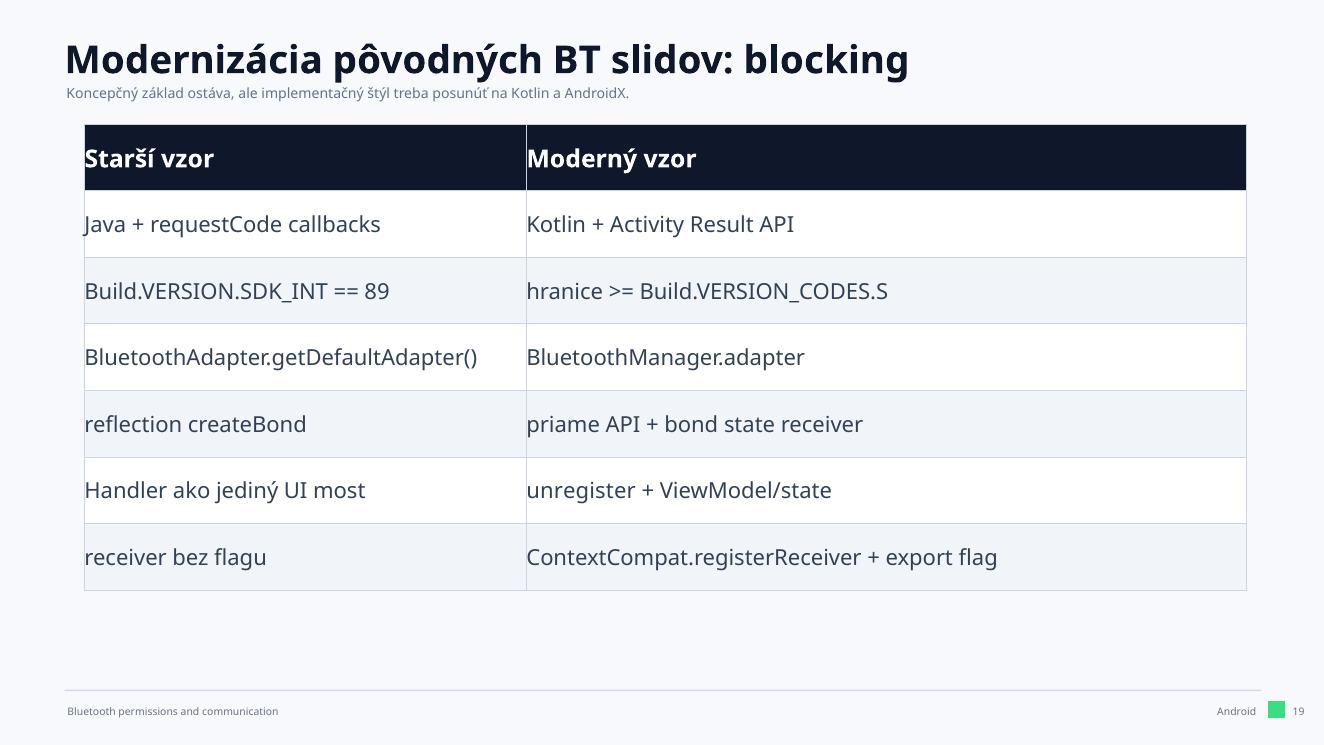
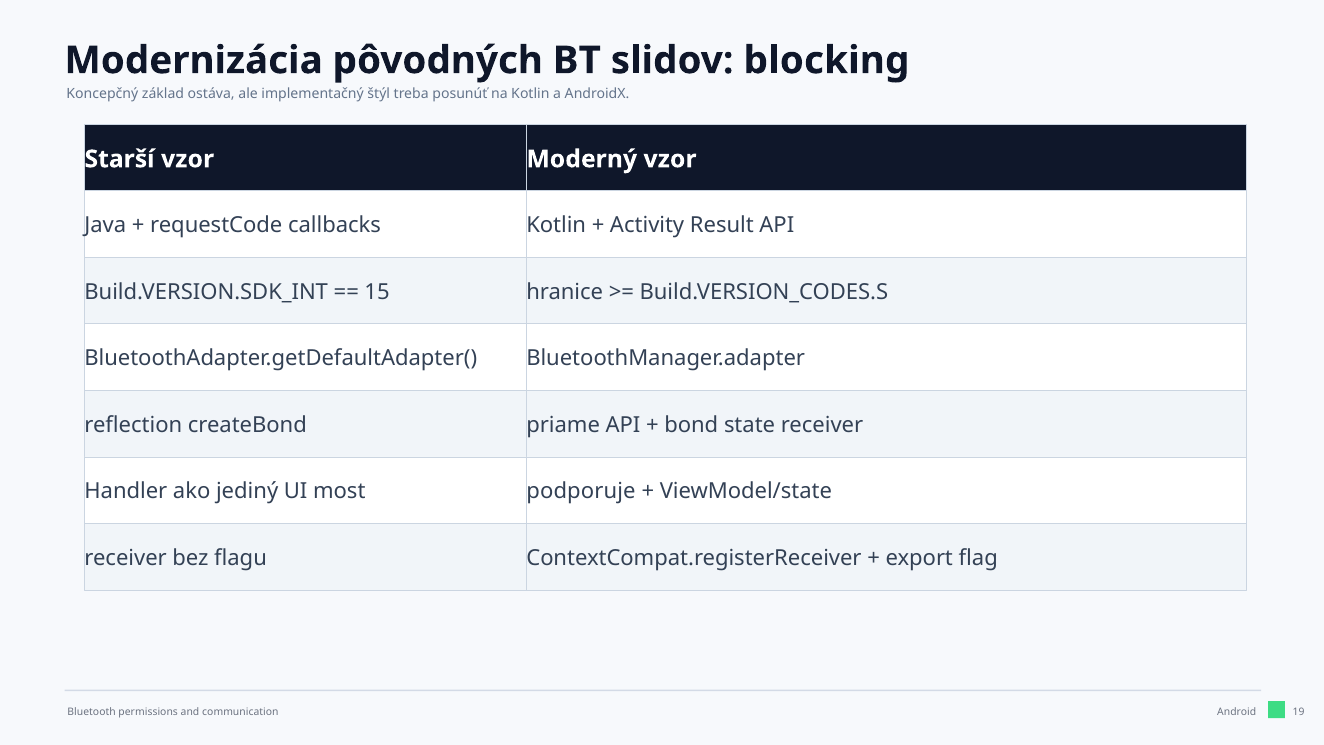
89: 89 -> 15
unregister: unregister -> podporuje
